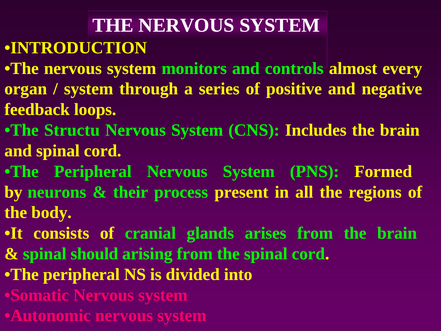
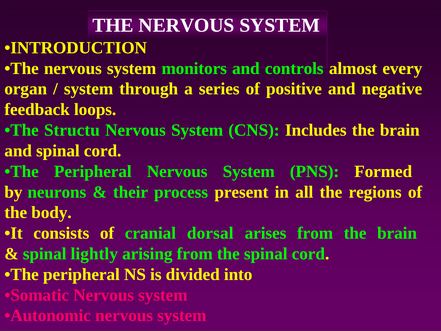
glands: glands -> dorsal
should: should -> lightly
